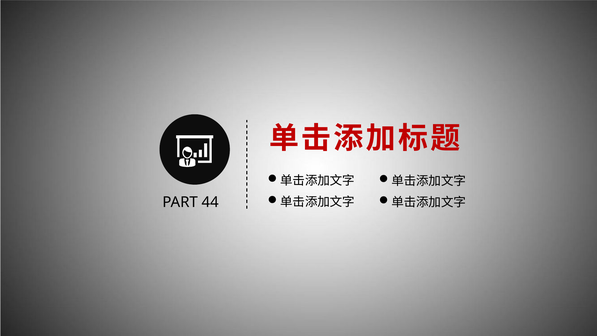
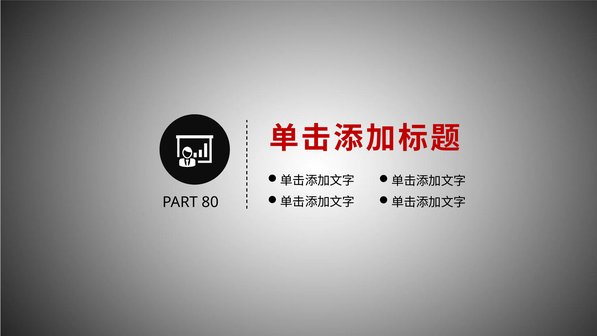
44: 44 -> 80
